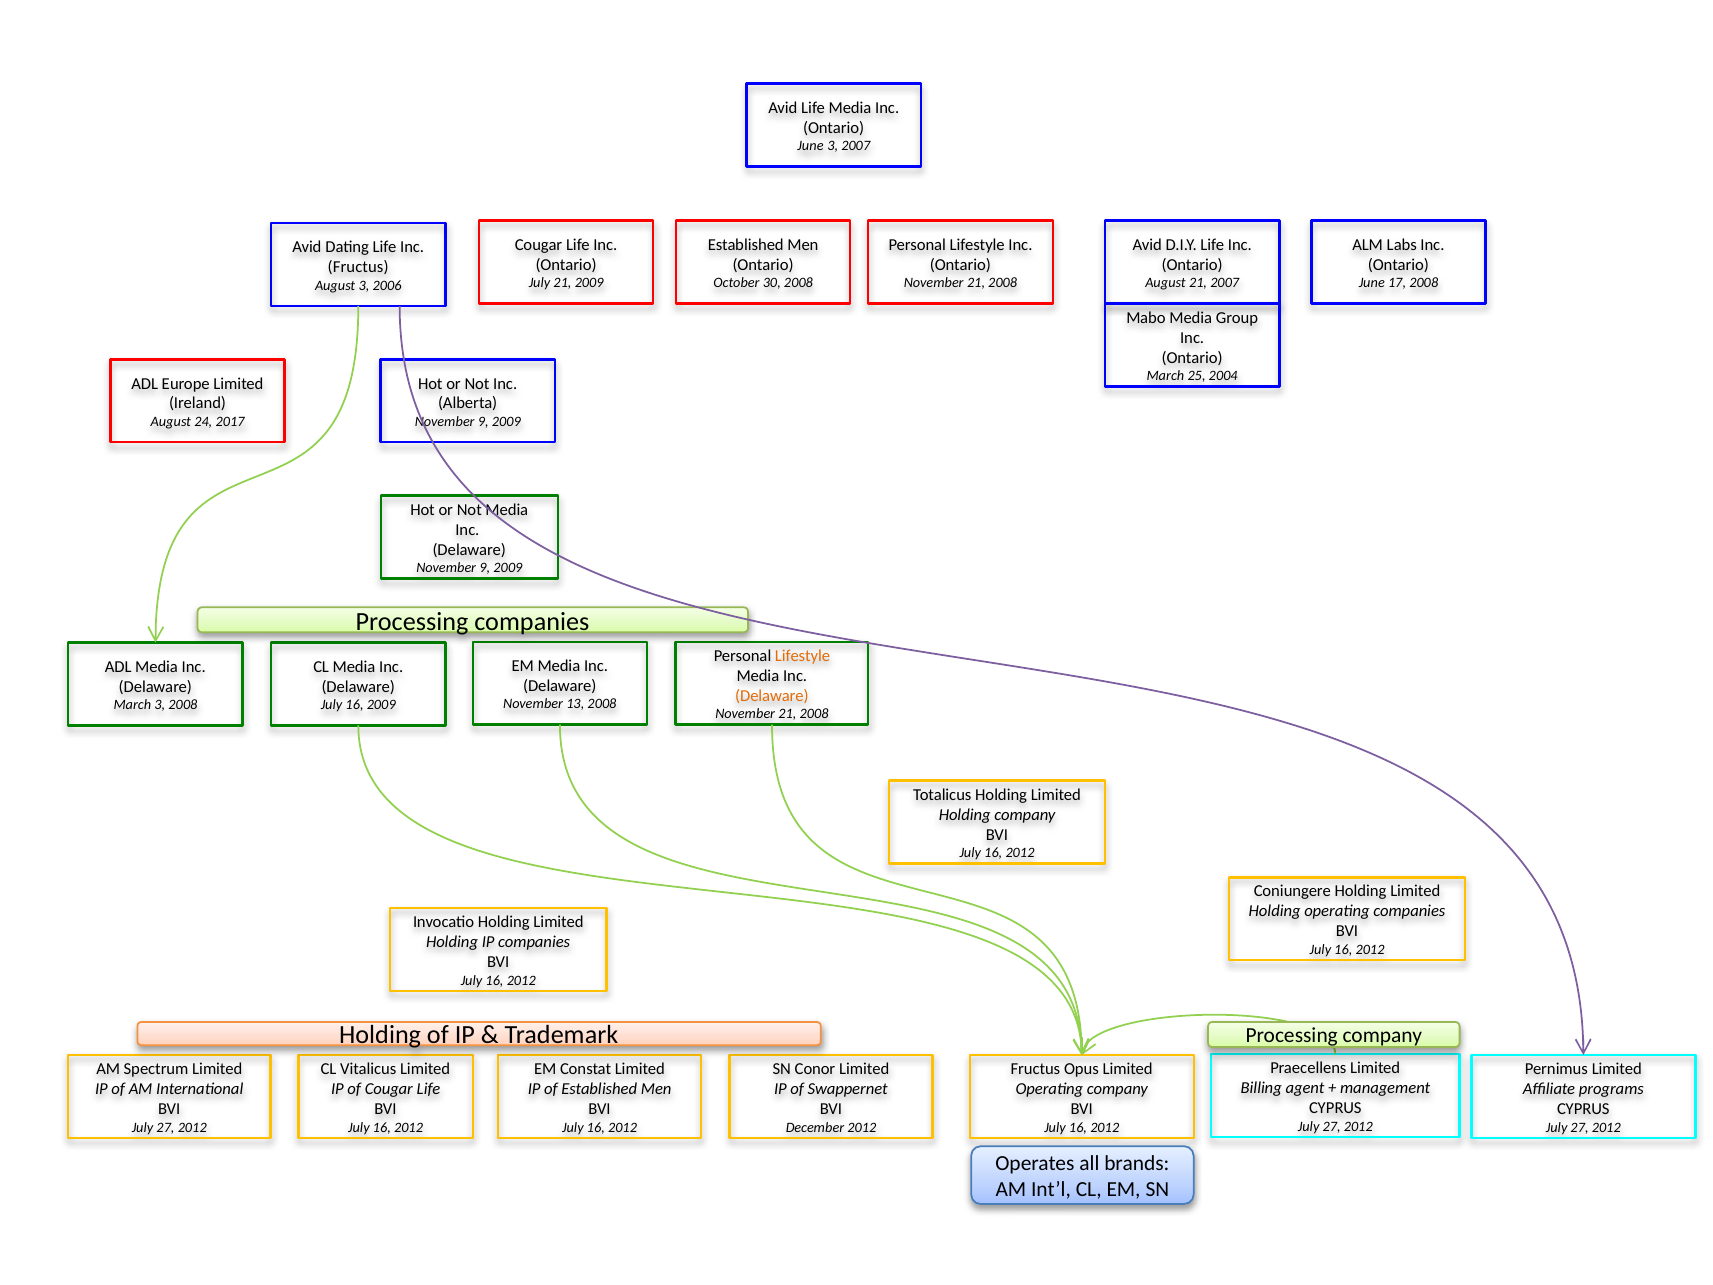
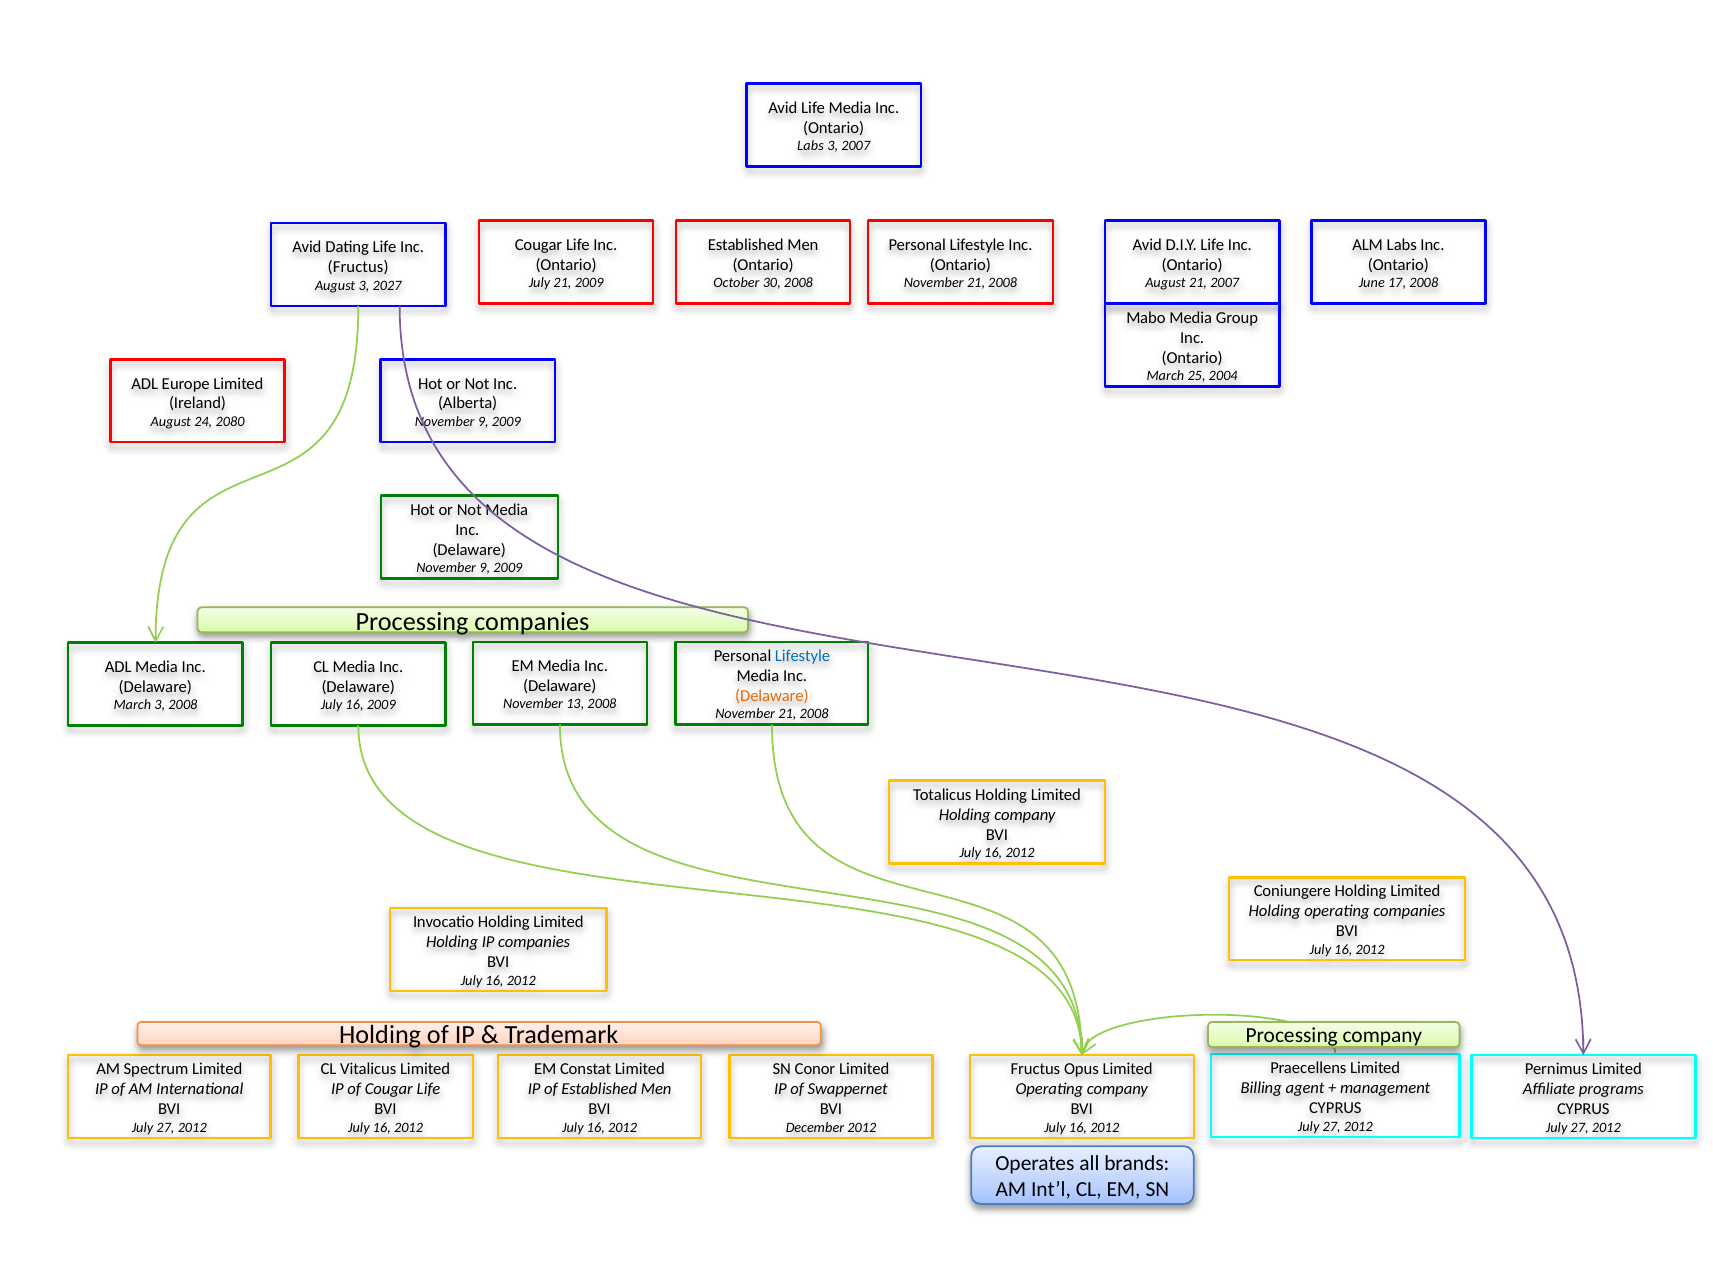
June at (811, 146): June -> Labs
2006: 2006 -> 2027
2017: 2017 -> 2080
Lifestyle at (803, 656) colour: orange -> blue
